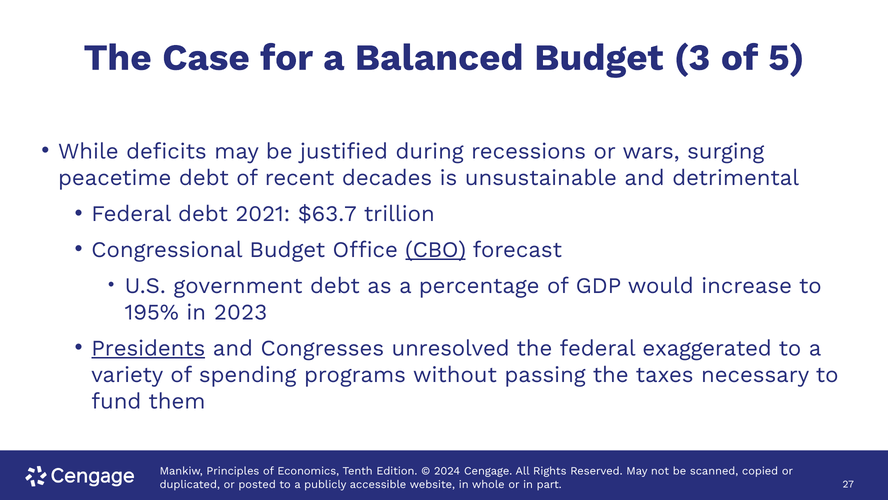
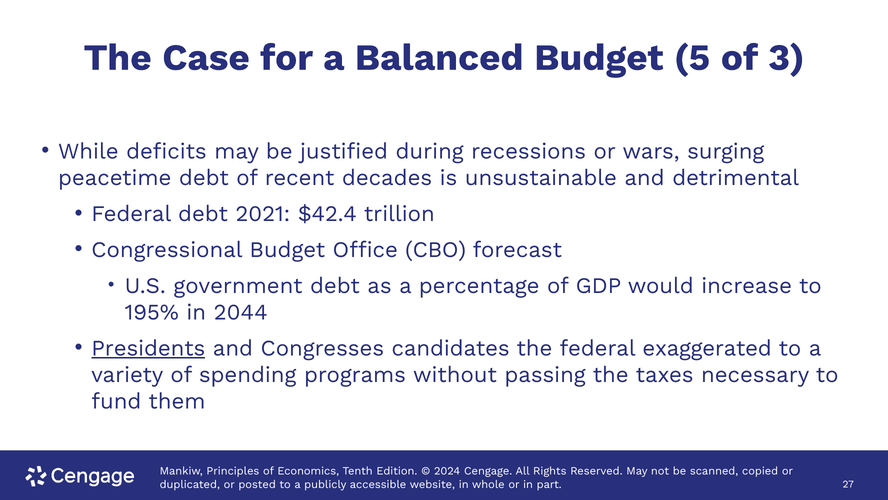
3: 3 -> 5
5: 5 -> 3
$63.7: $63.7 -> $42.4
CBO underline: present -> none
2023: 2023 -> 2044
unresolved: unresolved -> candidates
